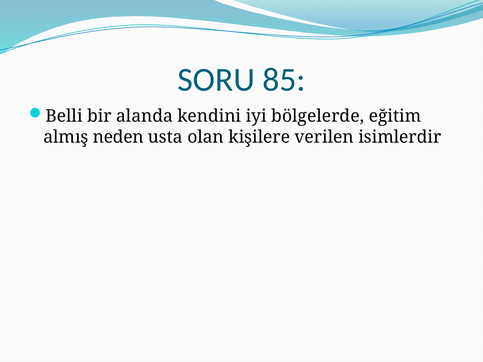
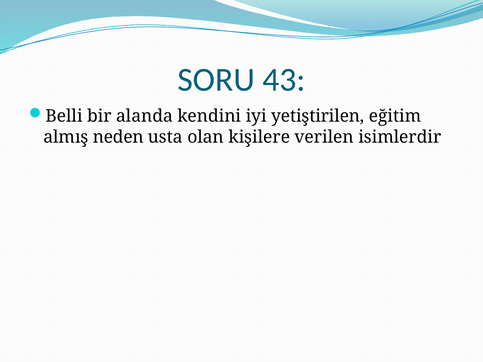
85: 85 -> 43
bölgelerde: bölgelerde -> yetiştirilen
